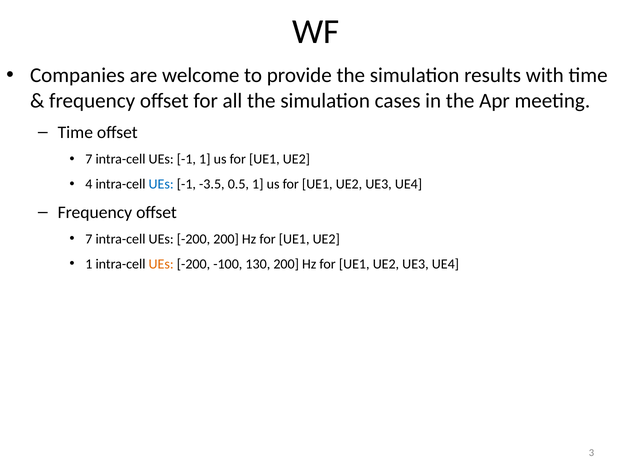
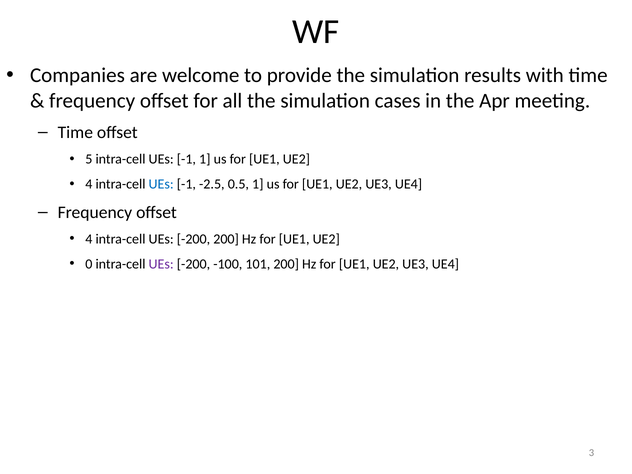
7 at (89, 159): 7 -> 5
-3.5: -3.5 -> -2.5
7 at (89, 239): 7 -> 4
1 at (89, 264): 1 -> 0
UEs at (161, 264) colour: orange -> purple
130: 130 -> 101
